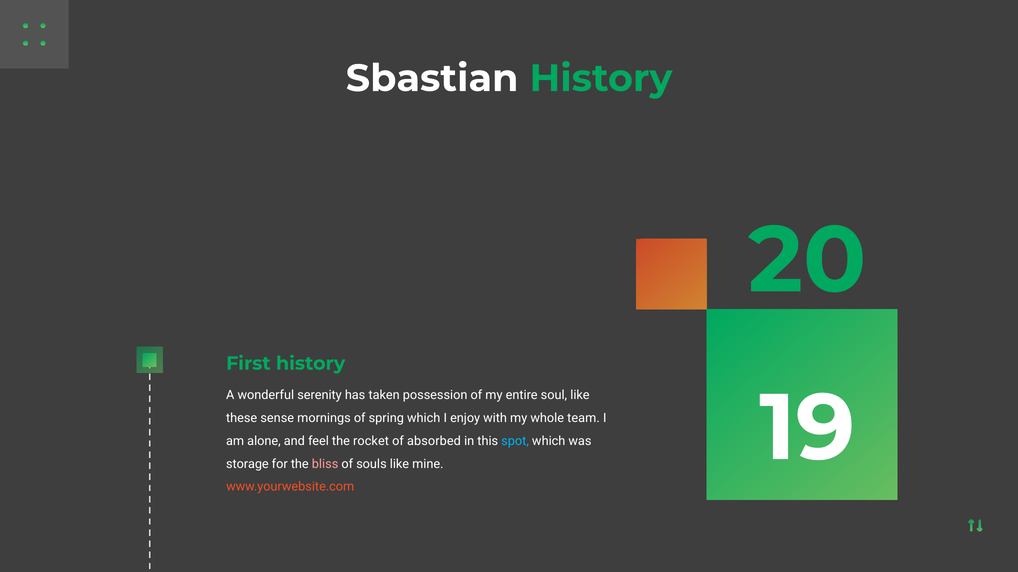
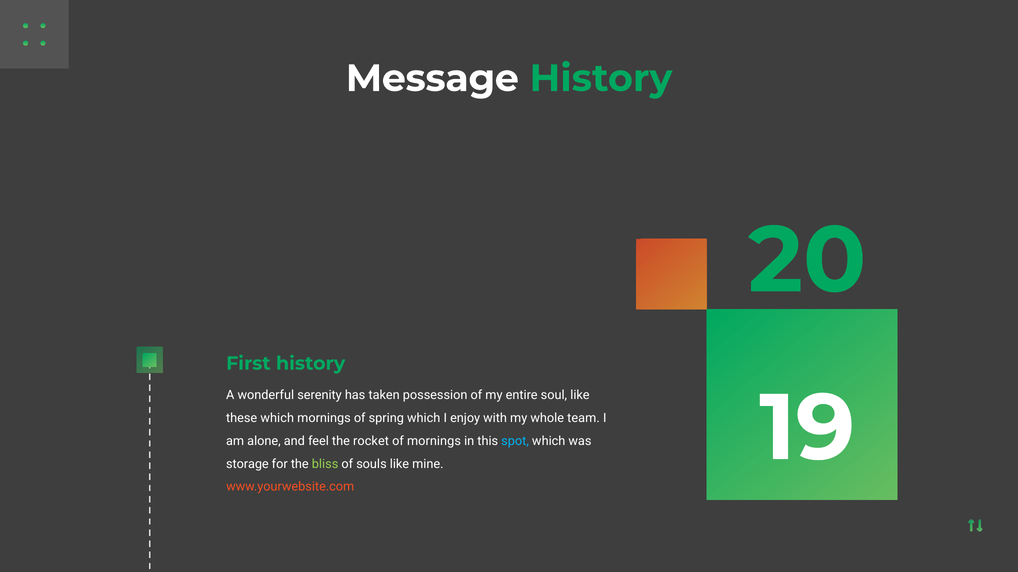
Sbastian: Sbastian -> Message
these sense: sense -> which
of absorbed: absorbed -> mornings
bliss colour: pink -> light green
